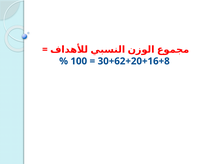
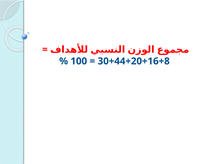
30+62+20+16+8: 30+62+20+16+8 -> 30+44+20+16+8
